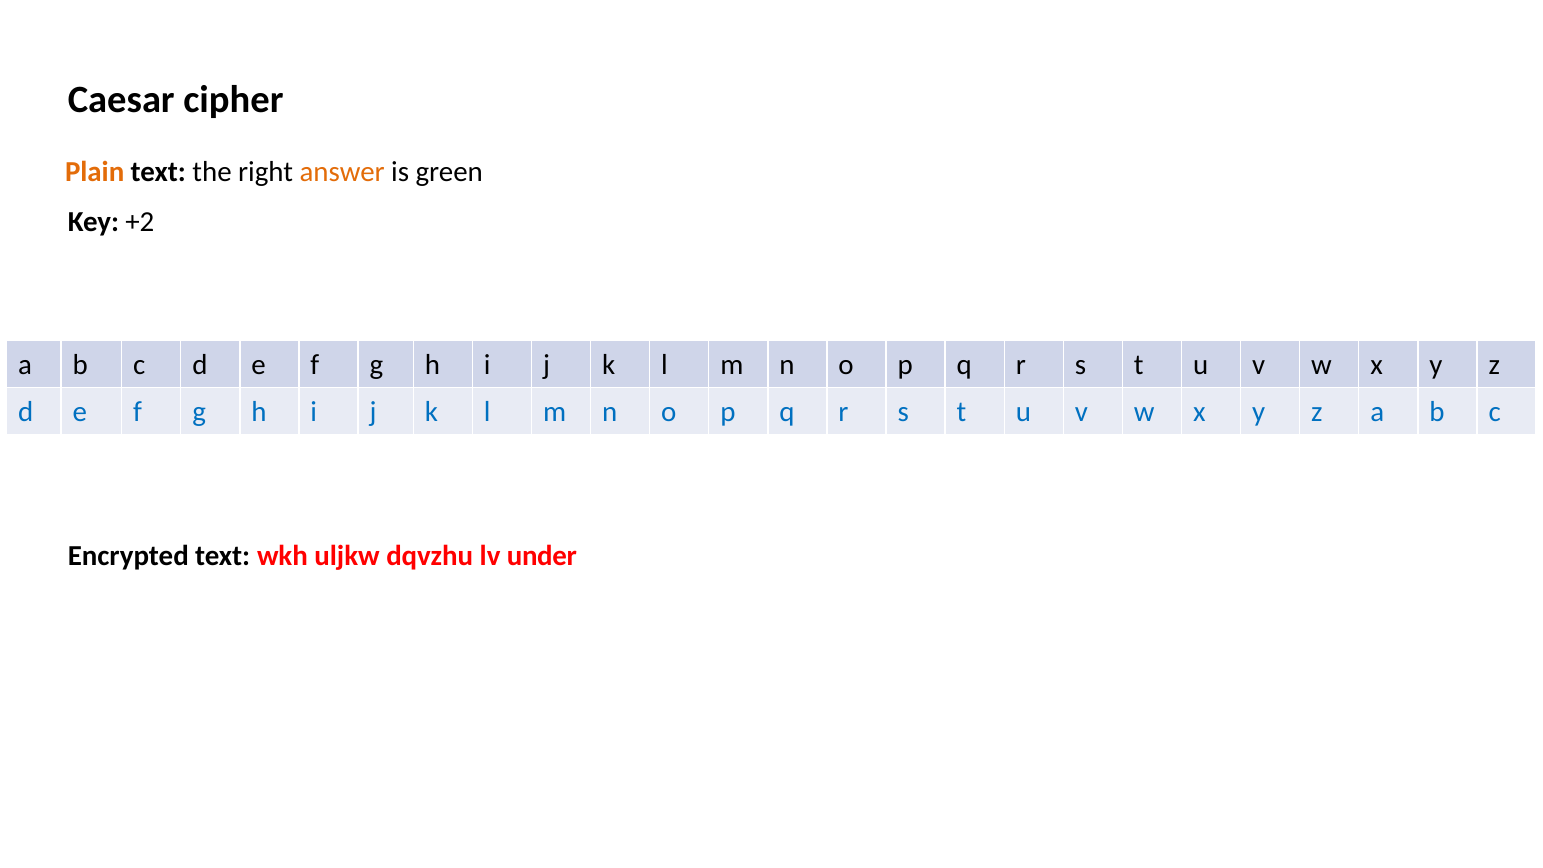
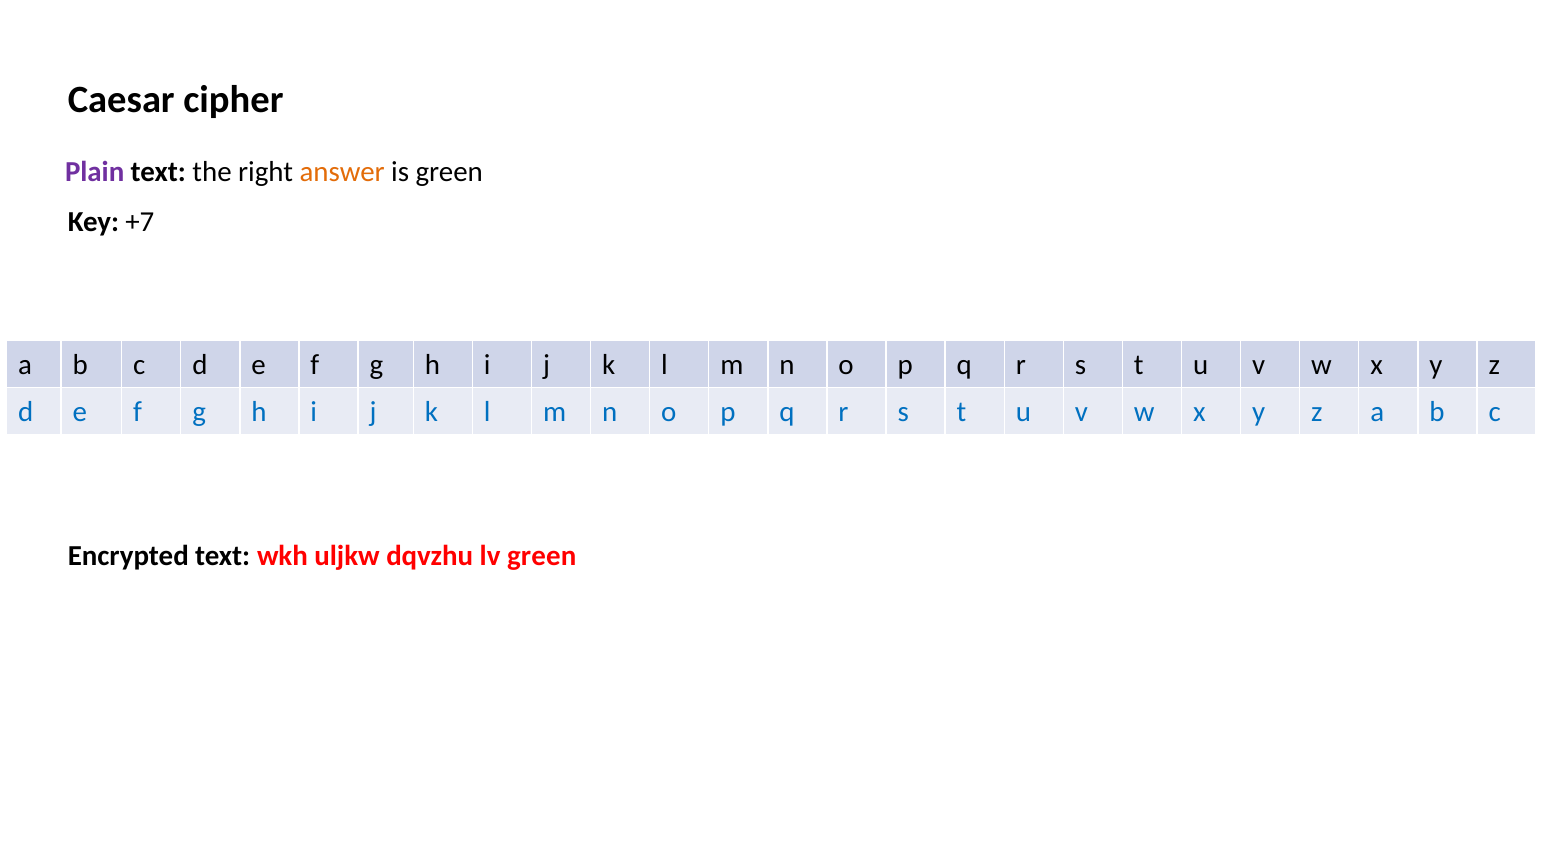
Plain colour: orange -> purple
+2: +2 -> +7
lv under: under -> green
